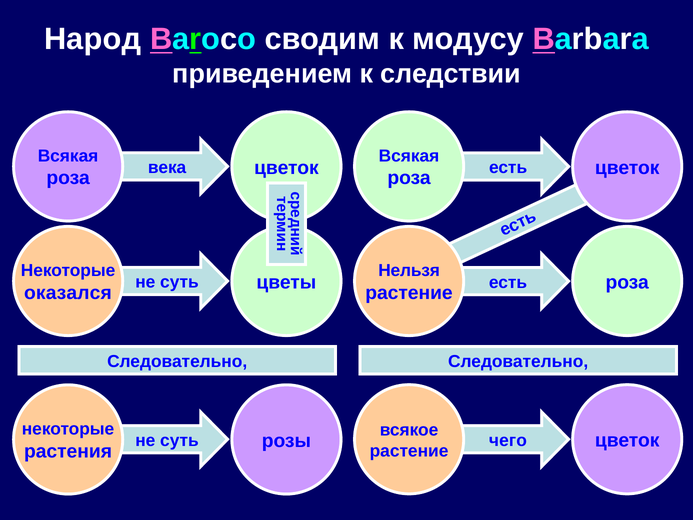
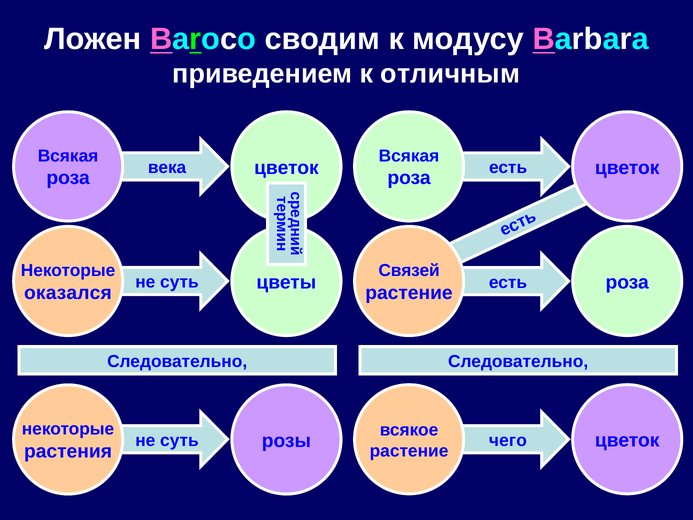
Народ: Народ -> Ложен
следствии: следствии -> отличным
Нельзя: Нельзя -> Связей
